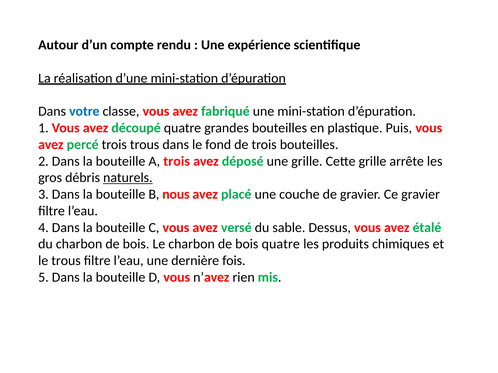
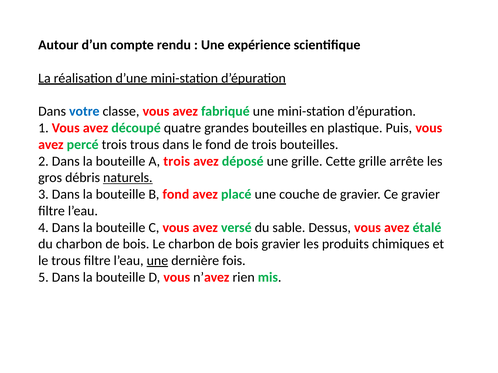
B nous: nous -> fond
bois quatre: quatre -> gravier
une at (157, 261) underline: none -> present
